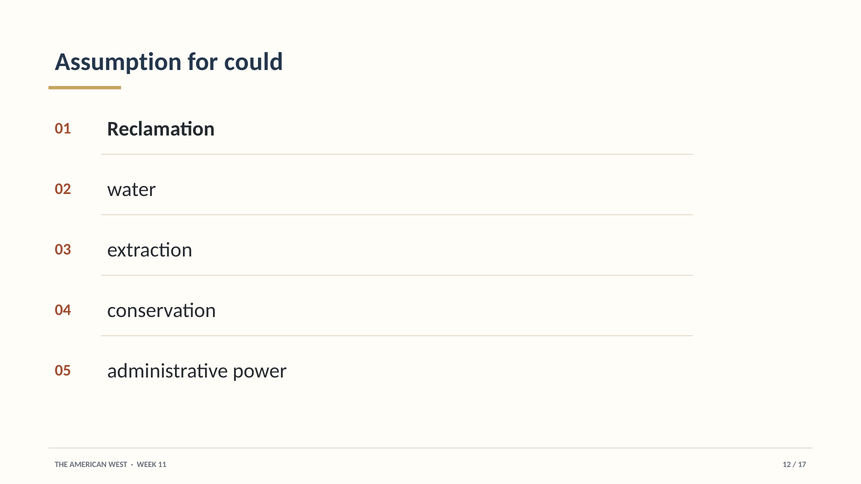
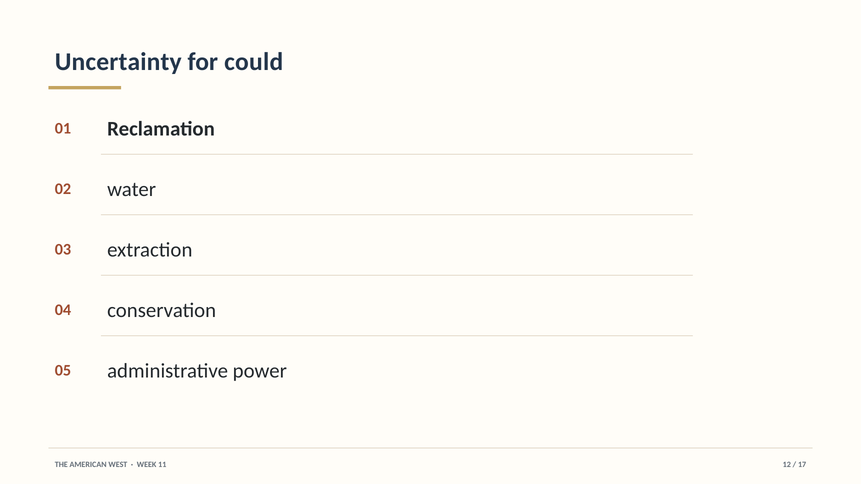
Assumption: Assumption -> Uncertainty
